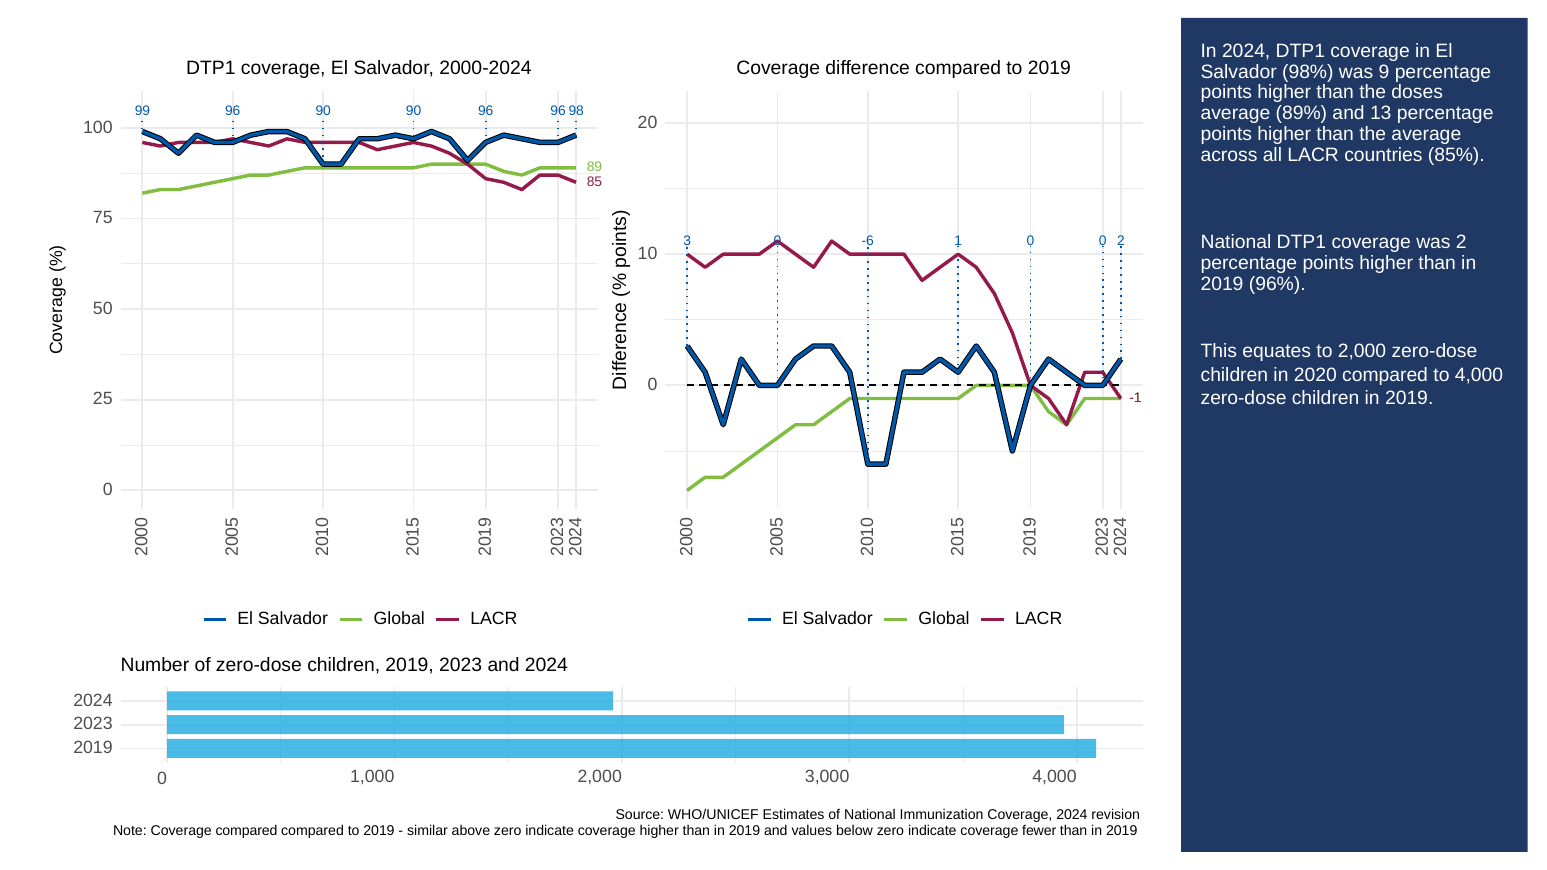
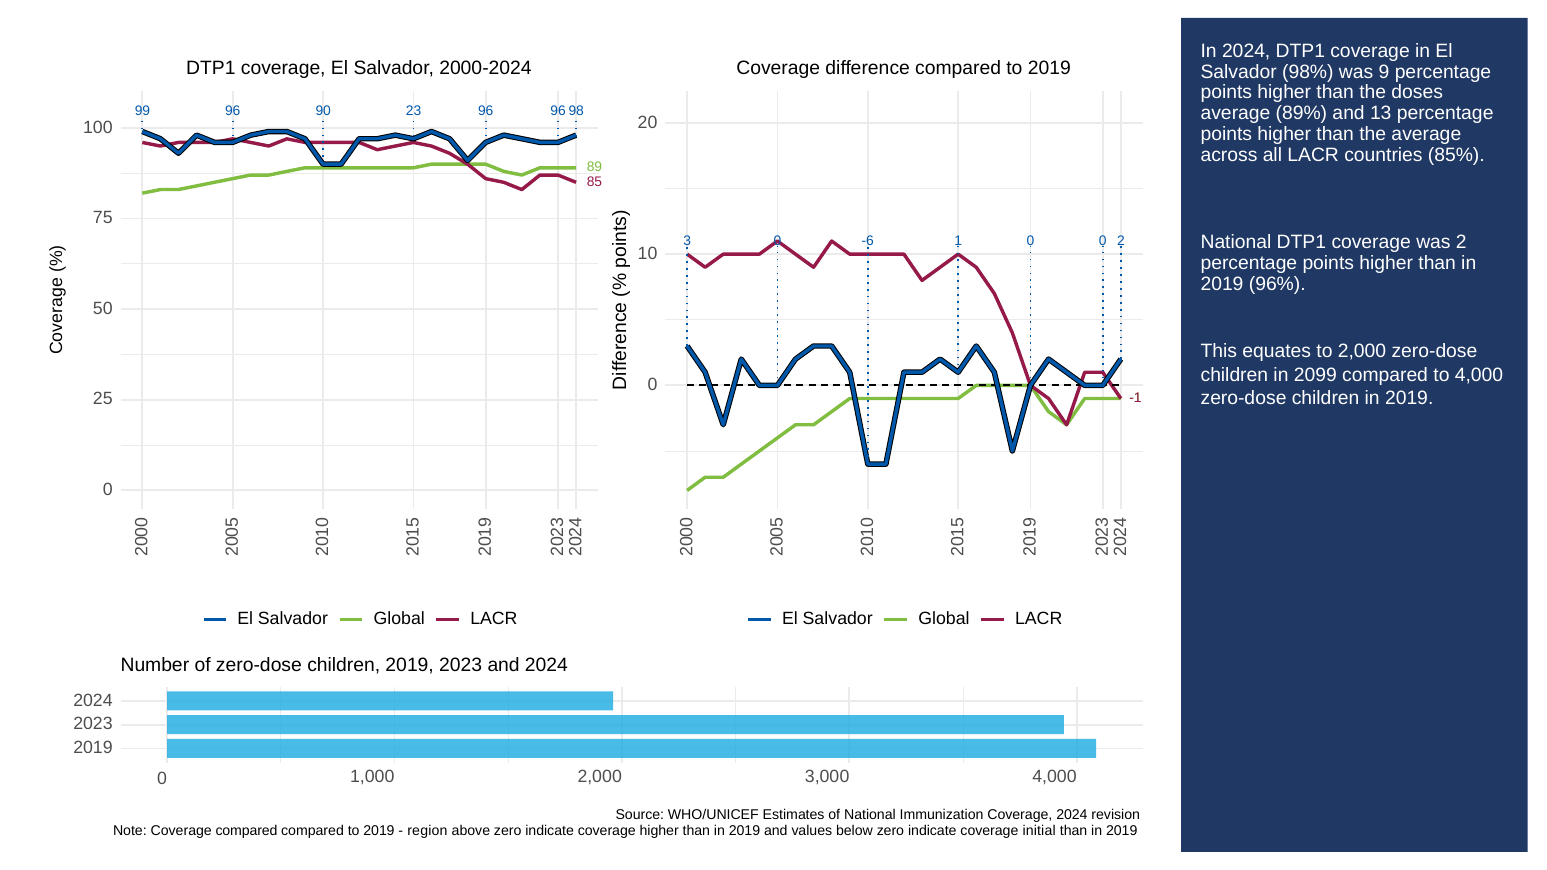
90 90: 90 -> 23
2020: 2020 -> 2099
similar: similar -> region
fewer: fewer -> initial
